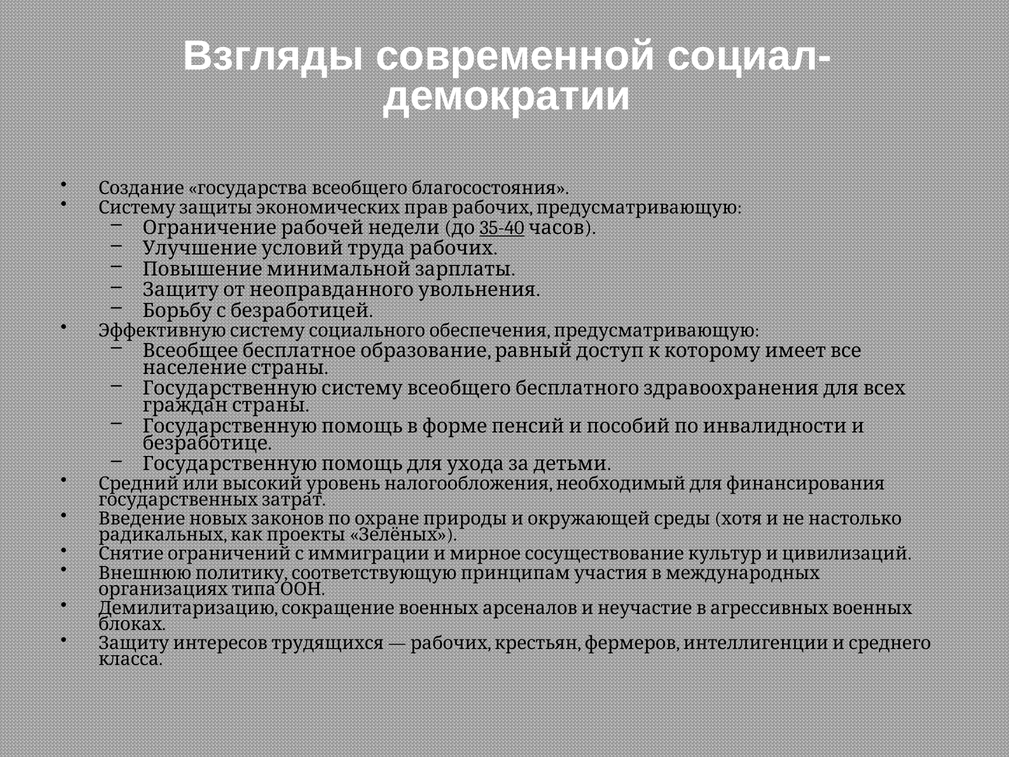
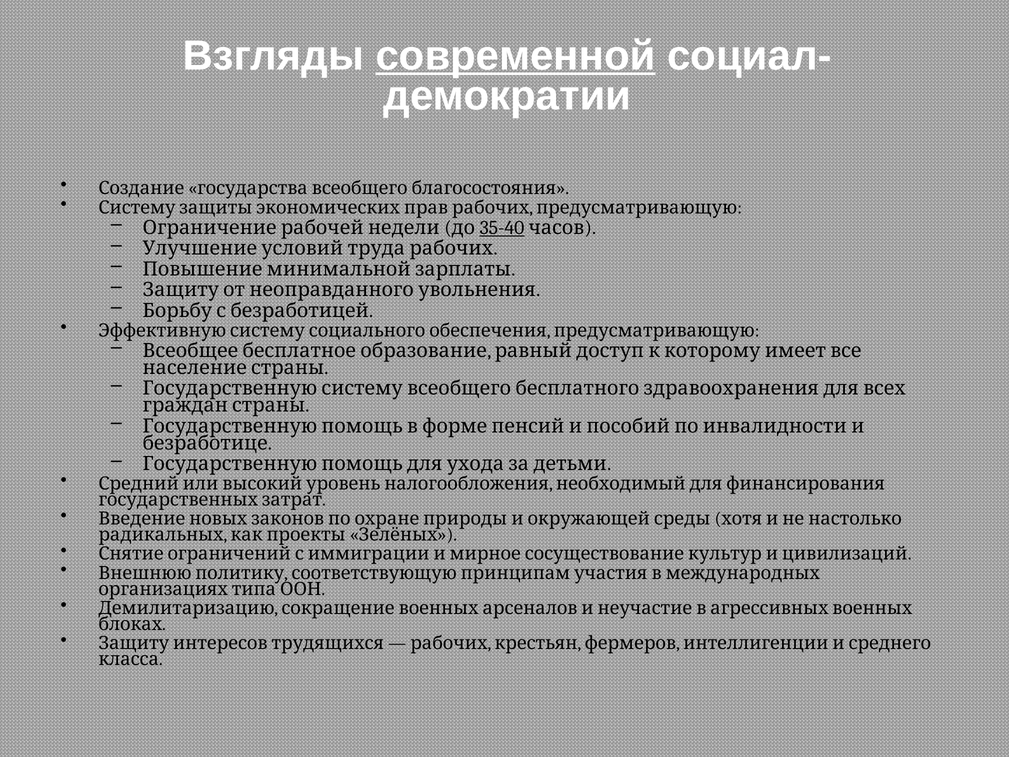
современной underline: none -> present
